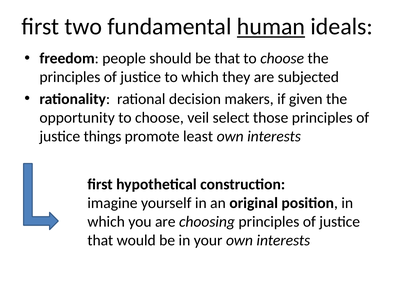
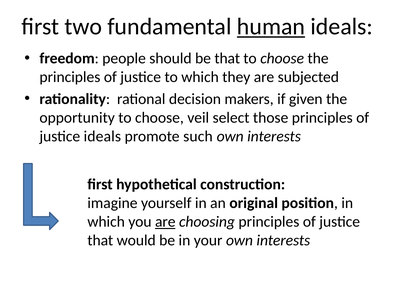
justice things: things -> ideals
least: least -> such
are at (165, 222) underline: none -> present
